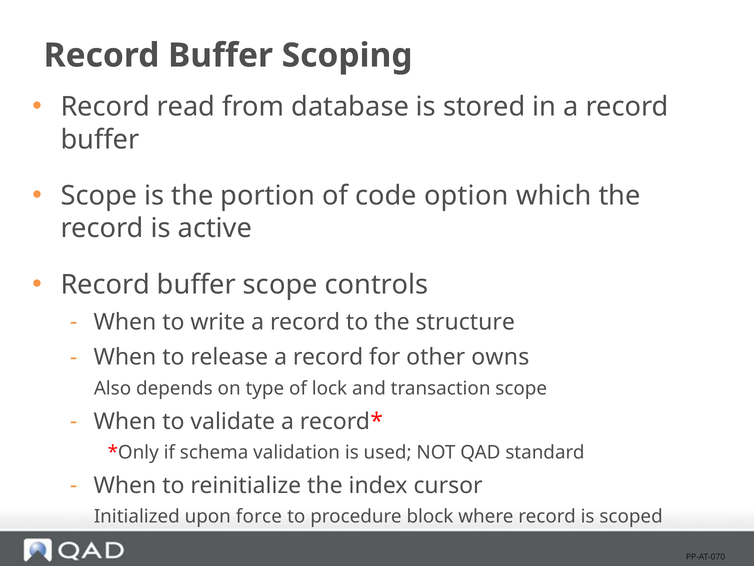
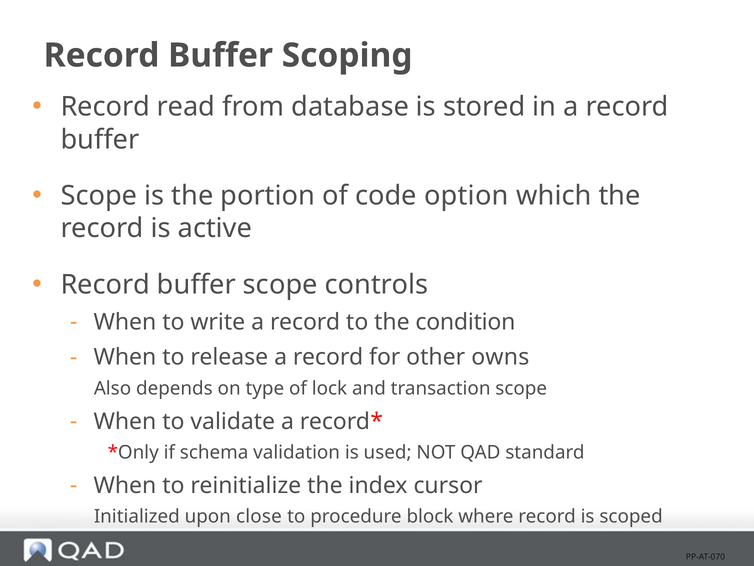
structure: structure -> condition
force: force -> close
